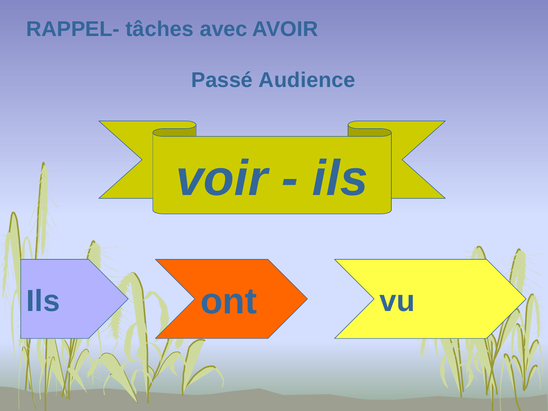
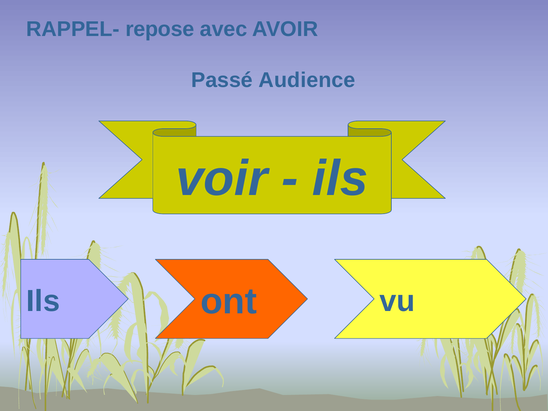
tâches: tâches -> repose
